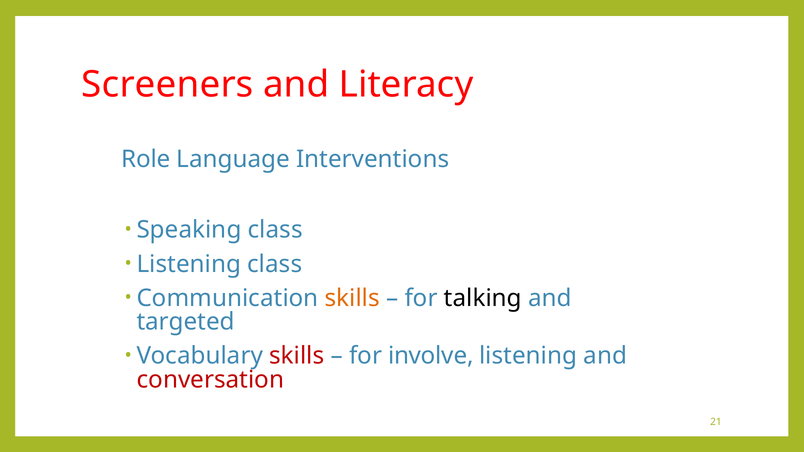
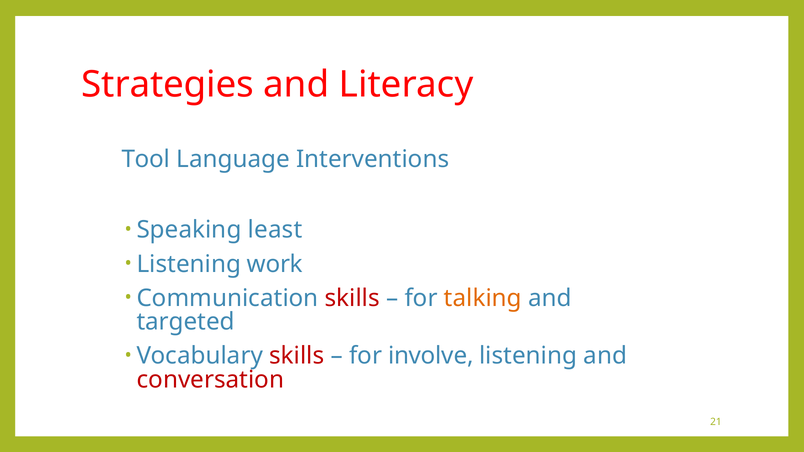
Screeners: Screeners -> Strategies
Role: Role -> Tool
Speaking class: class -> least
Listening class: class -> work
skills at (352, 298) colour: orange -> red
talking colour: black -> orange
